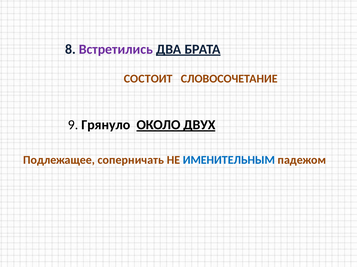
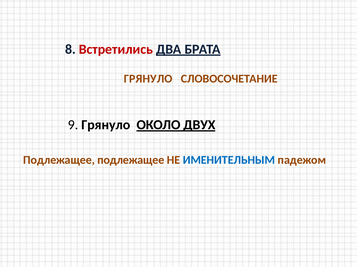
Встретились colour: purple -> red
СОСТОИТ at (148, 79): СОСТОИТ -> ГРЯНУЛО
Подлежащее соперничать: соперничать -> подлежащее
